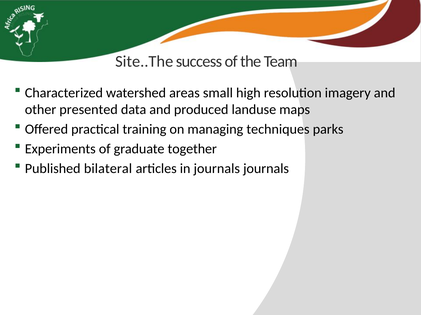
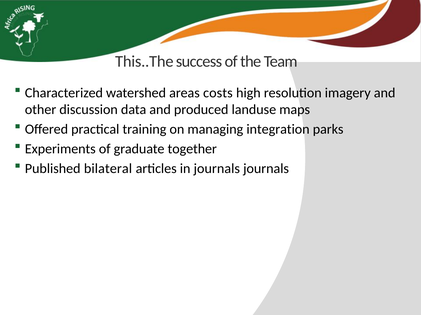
Site..The: Site..The -> This..The
small: small -> costs
presented: presented -> discussion
techniques: techniques -> integration
